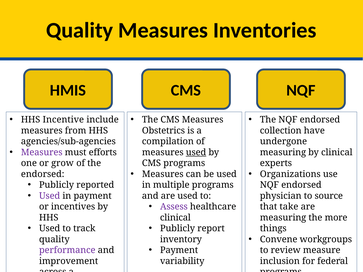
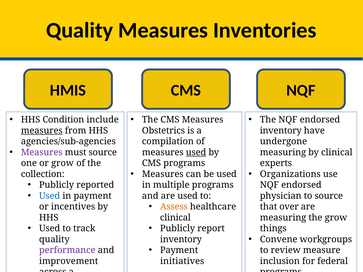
Incentive: Incentive -> Condition
measures at (42, 131) underline: none -> present
collection at (281, 131): collection -> inventory
must efforts: efforts -> source
endorsed at (43, 174): endorsed -> collection
Used at (50, 196) colour: purple -> blue
Assess colour: purple -> orange
take: take -> over
the more: more -> grow
variability: variability -> initiatives
